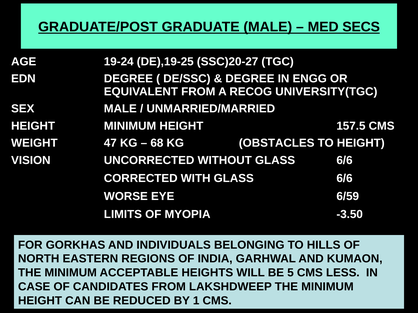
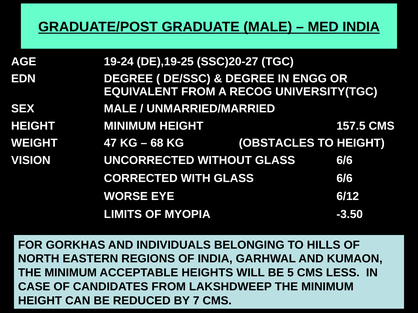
MED SECS: SECS -> INDIA
6/59: 6/59 -> 6/12
1: 1 -> 7
